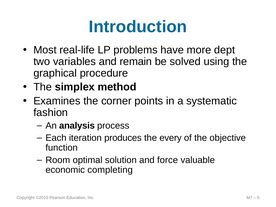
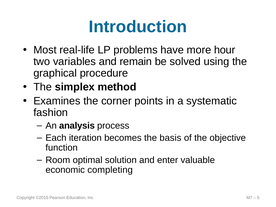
dept: dept -> hour
produces: produces -> becomes
every: every -> basis
force: force -> enter
